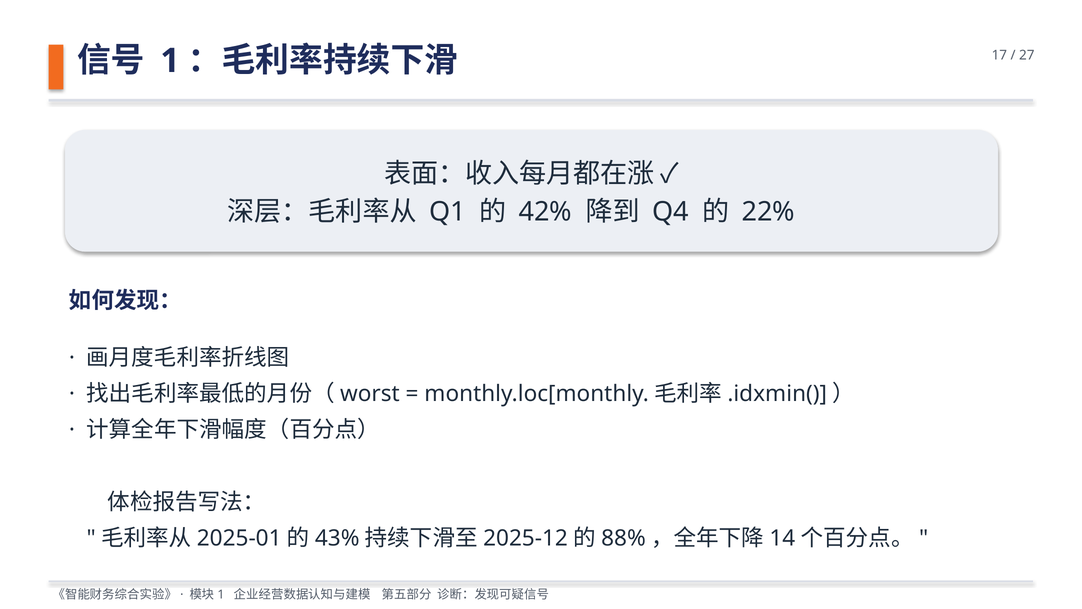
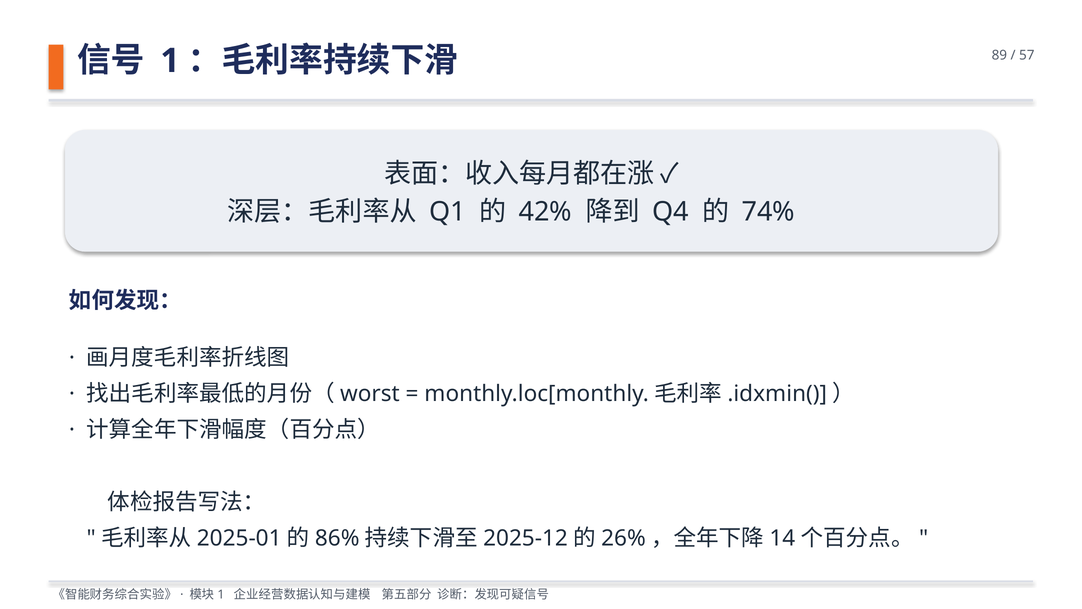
17: 17 -> 89
27: 27 -> 57
22%: 22% -> 74%
43%: 43% -> 86%
88%: 88% -> 26%
